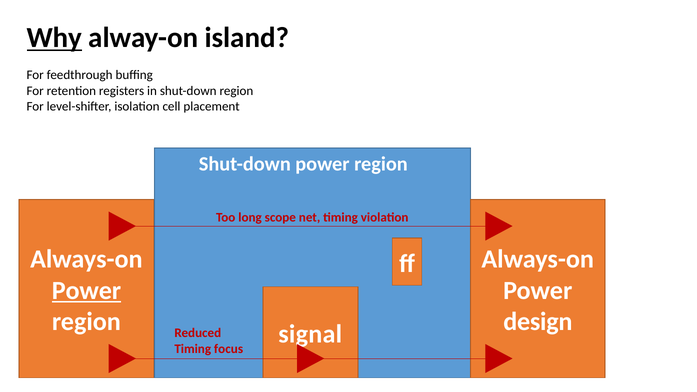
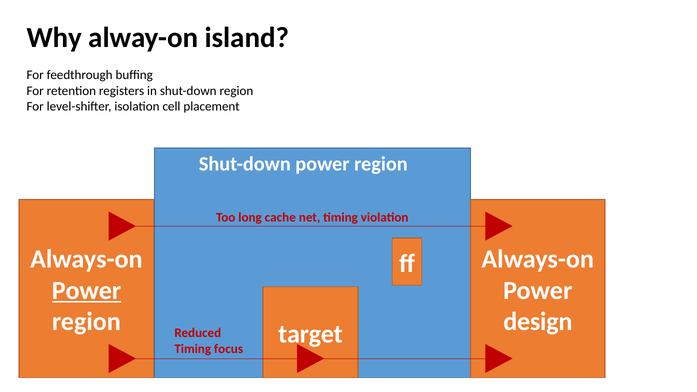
Why underline: present -> none
scope: scope -> cache
signal: signal -> target
